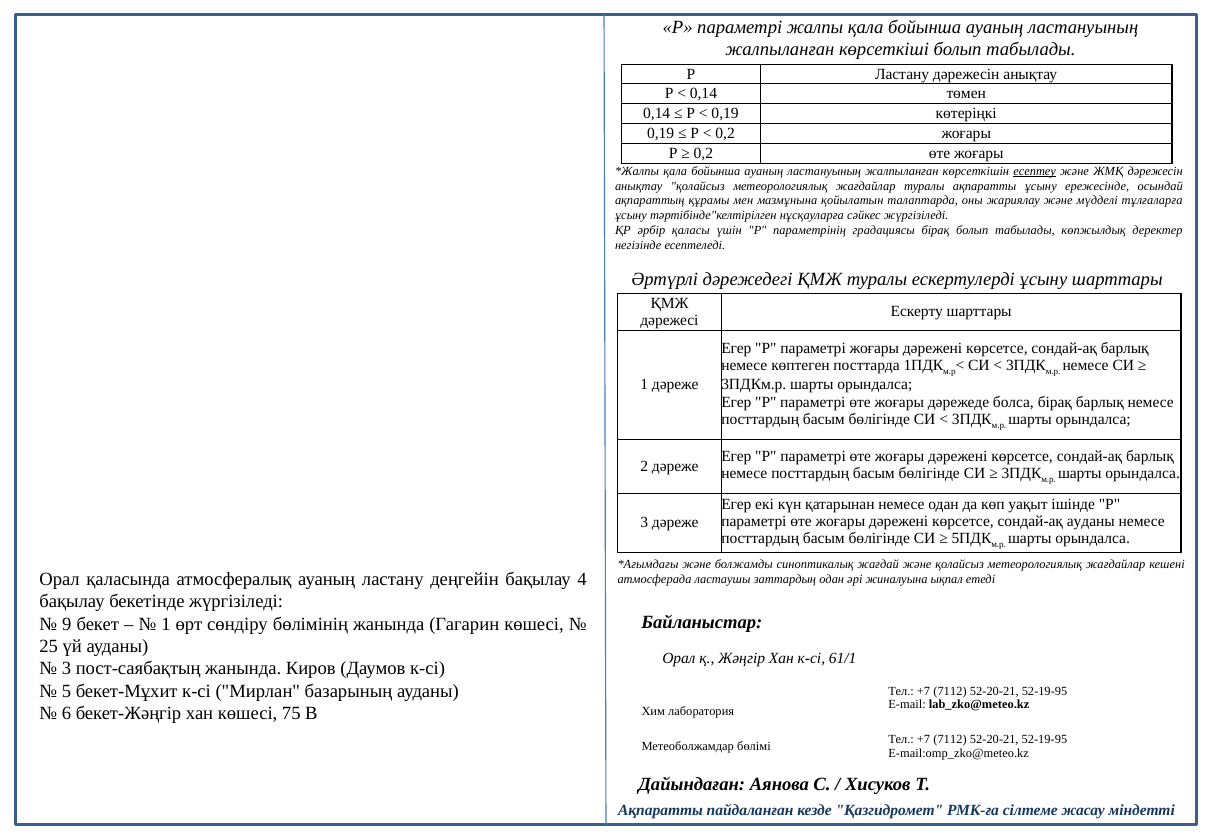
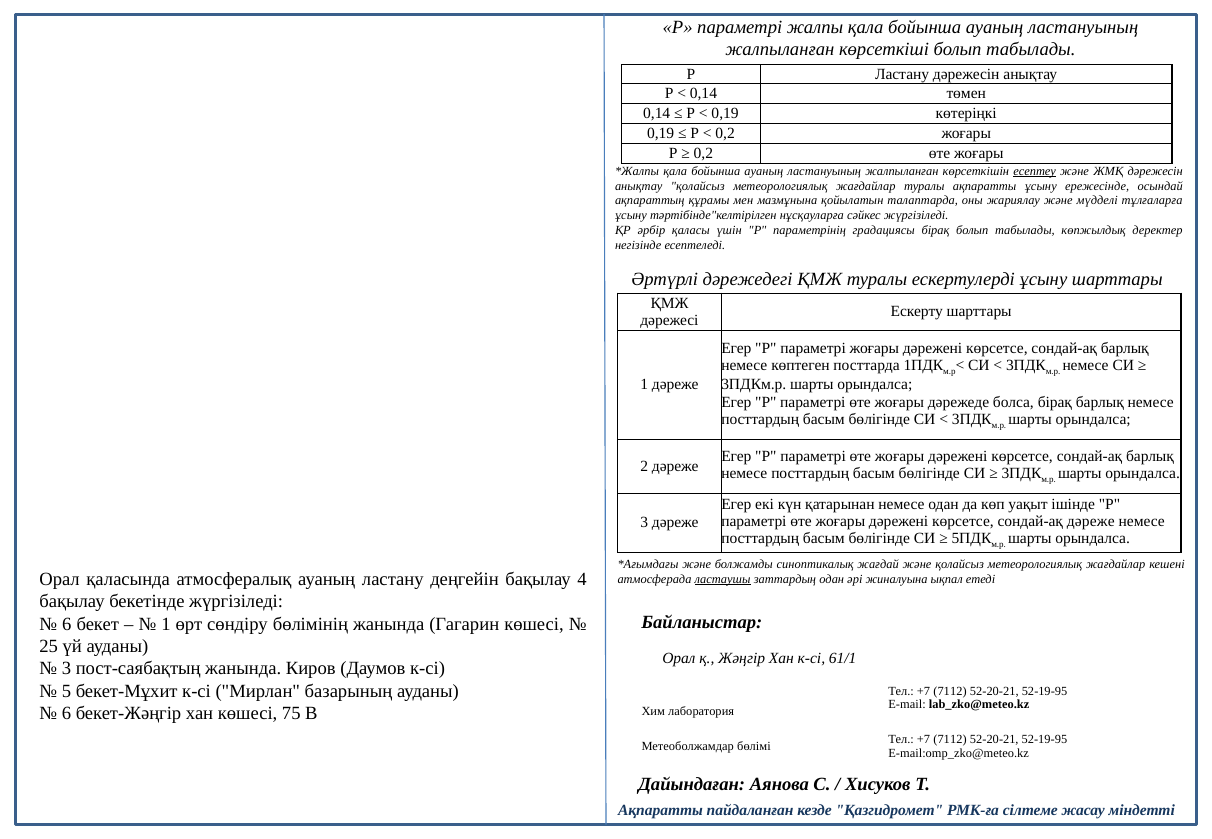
сондай-ақ ауданы: ауданы -> дәреже
ластаушы underline: none -> present
9 at (67, 624): 9 -> 6
